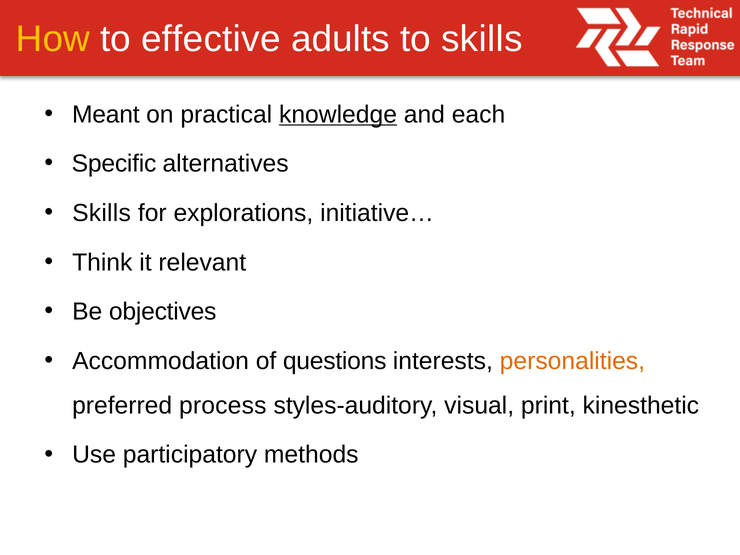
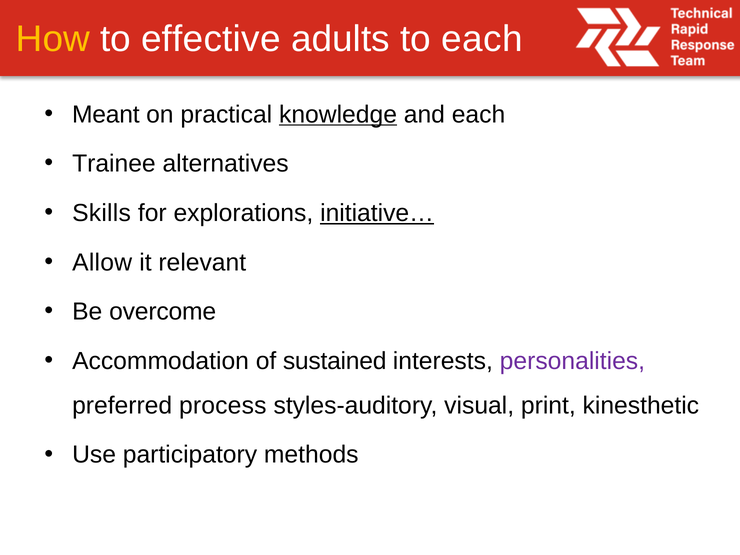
to skills: skills -> each
Specific: Specific -> Trainee
initiative… underline: none -> present
Think: Think -> Allow
objectives: objectives -> overcome
questions: questions -> sustained
personalities colour: orange -> purple
